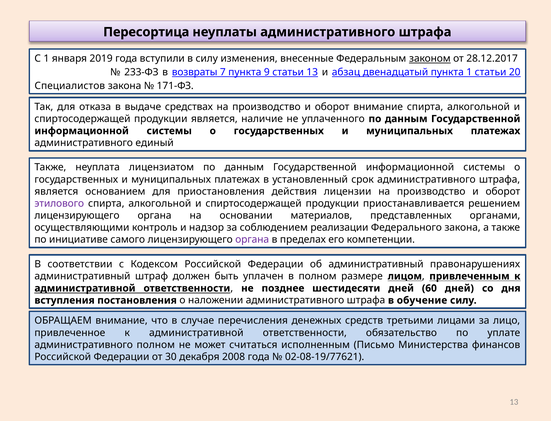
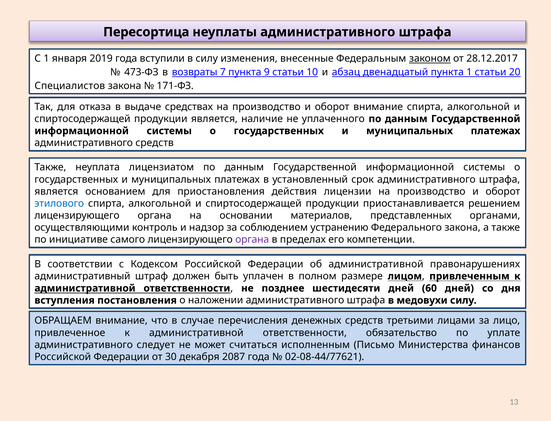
233-ФЗ: 233-ФЗ -> 473-ФЗ
статьи 13: 13 -> 10
административного единый: единый -> средств
этилового colour: purple -> blue
реализации: реализации -> устранению
об административный: административный -> административной
обучение: обучение -> медовухи
административного полном: полном -> следует
2008: 2008 -> 2087
02-08-19/77621: 02-08-19/77621 -> 02-08-44/77621
